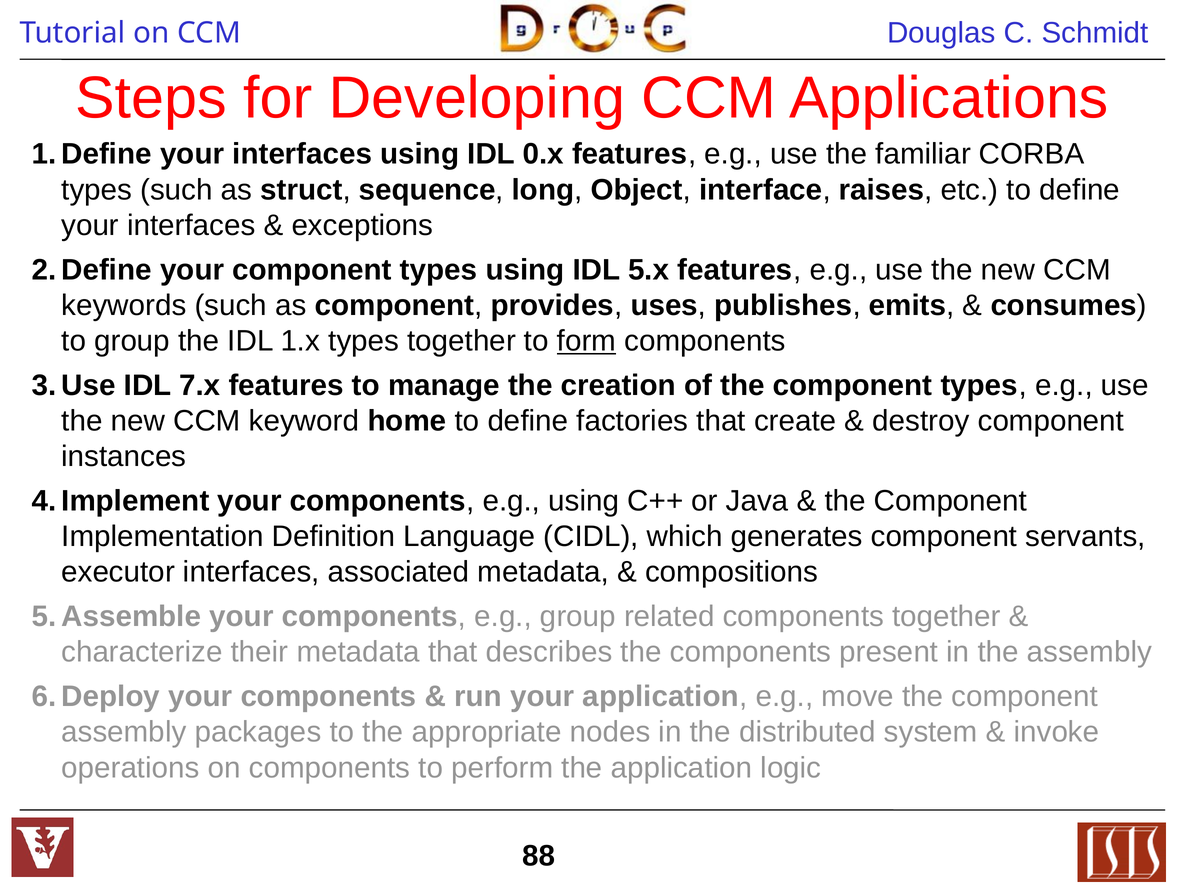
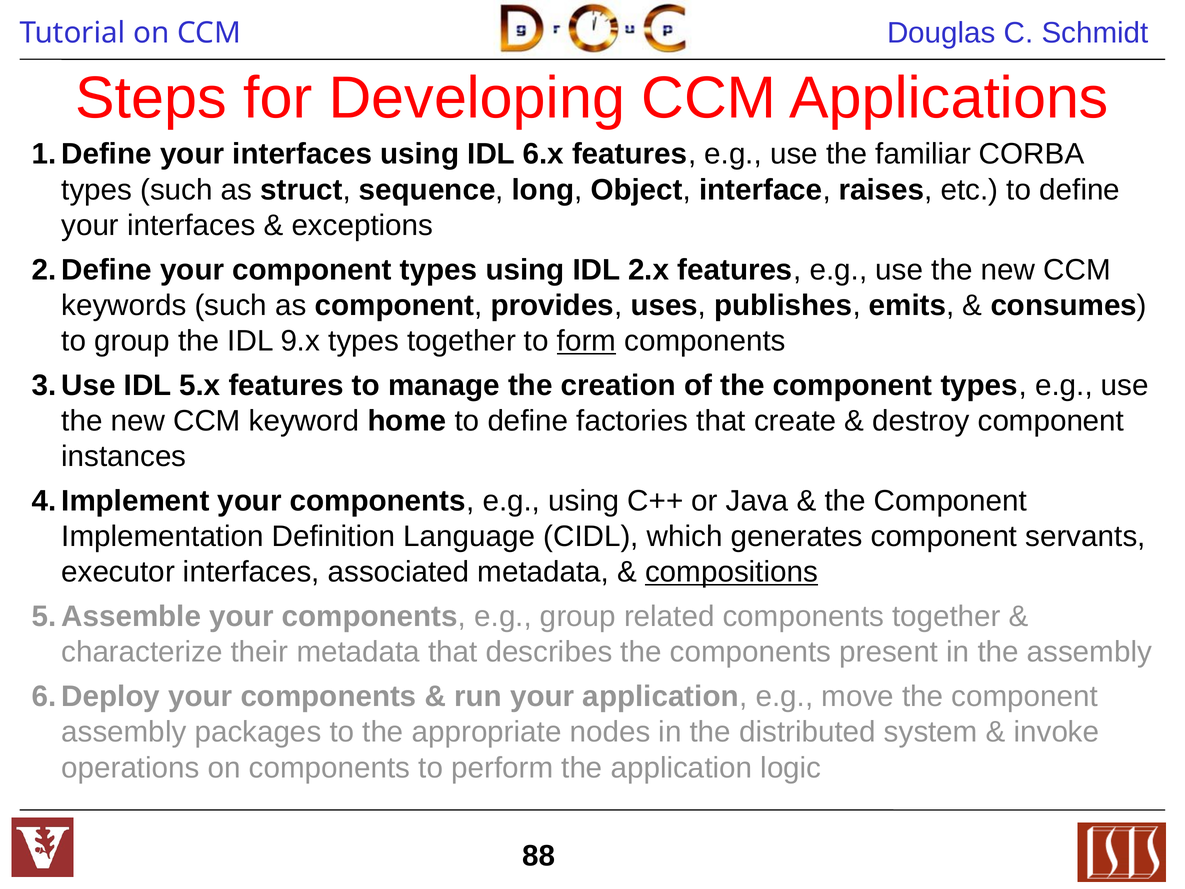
0.x: 0.x -> 6.x
5.x: 5.x -> 2.x
1.x: 1.x -> 9.x
7.x: 7.x -> 5.x
compositions underline: none -> present
